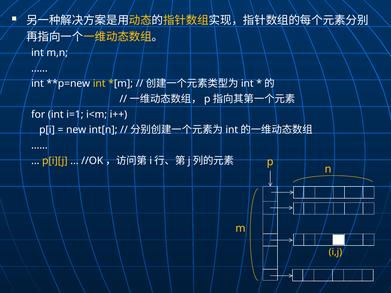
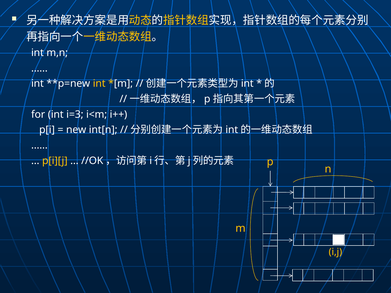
i=1: i=1 -> i=3
